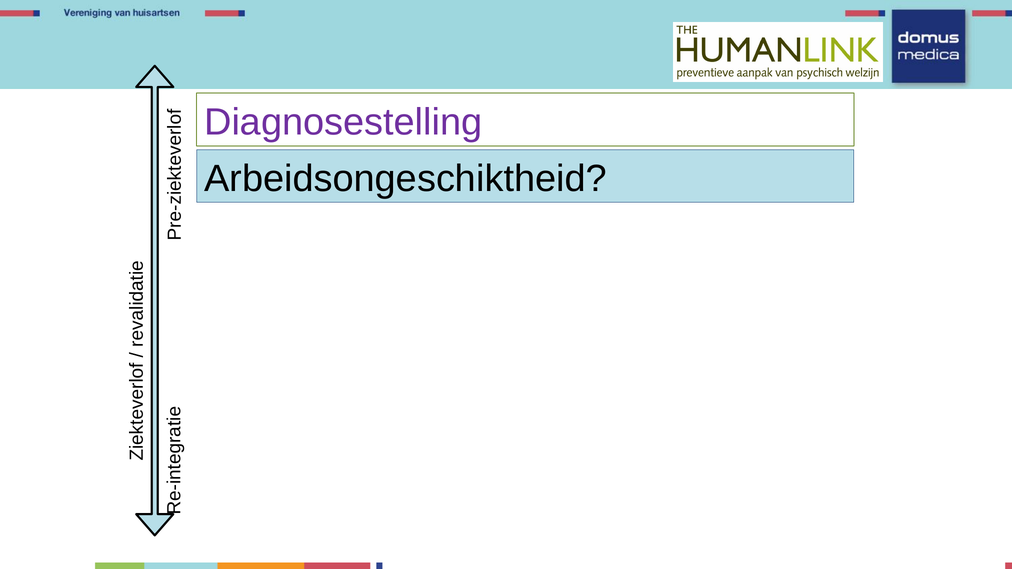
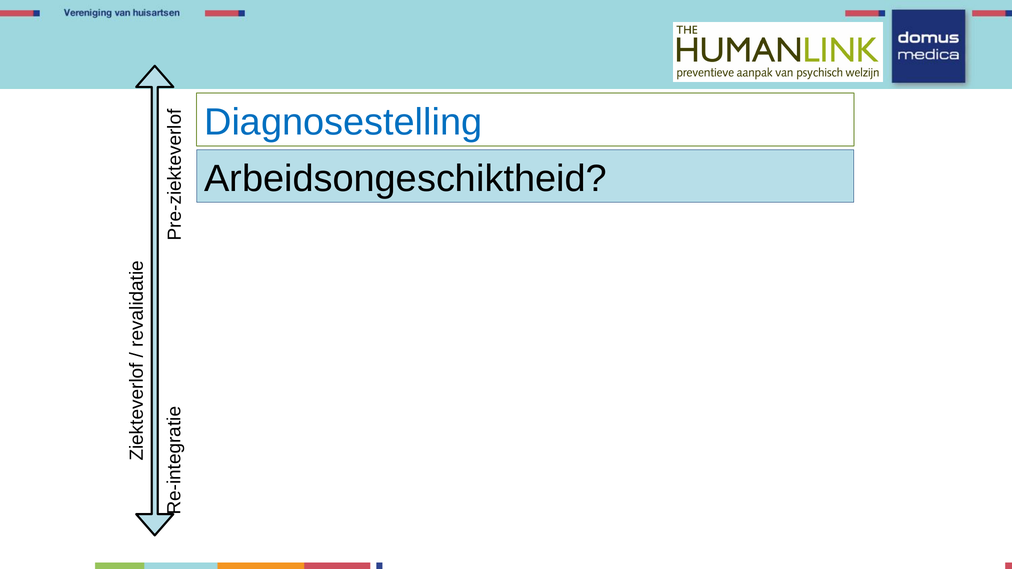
Diagnosestelling colour: purple -> blue
